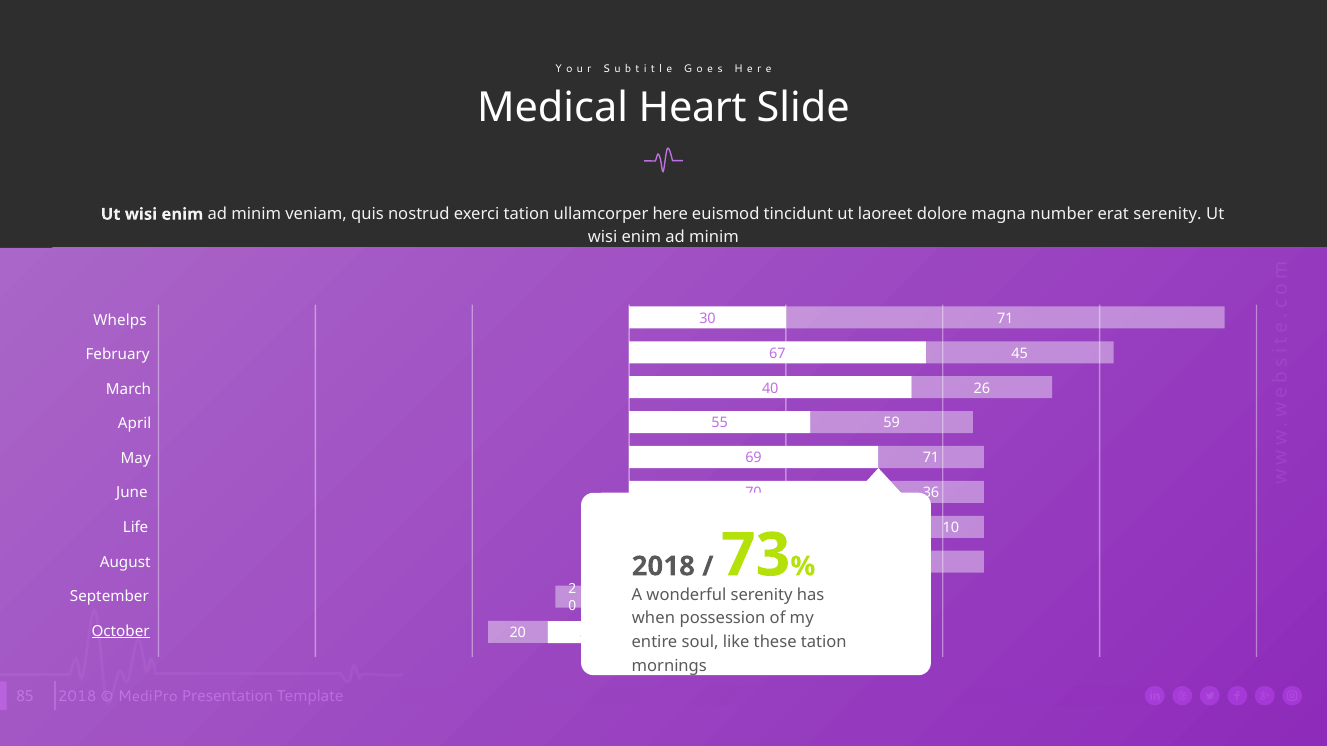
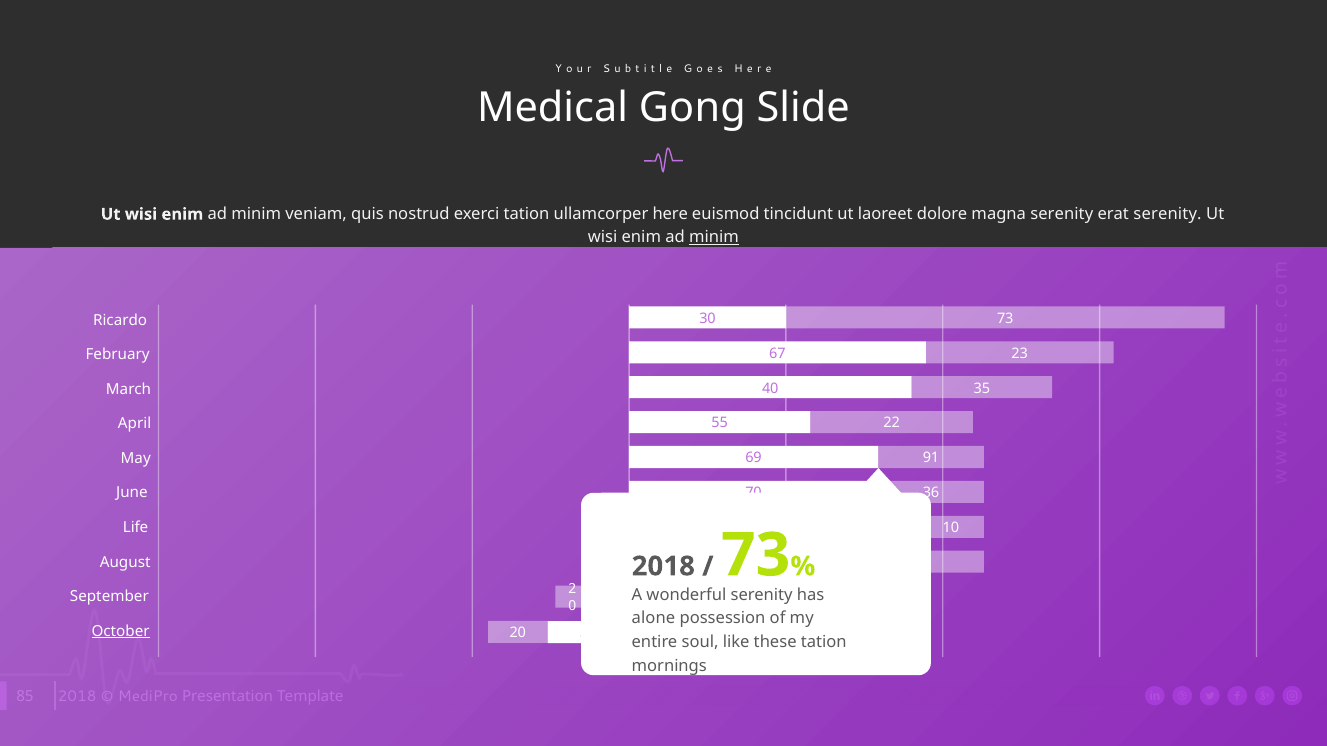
Heart: Heart -> Gong
magna number: number -> serenity
minim at (714, 237) underline: none -> present
30 71: 71 -> 73
Whelps: Whelps -> Ricardo
45: 45 -> 23
26: 26 -> 35
59: 59 -> 22
69 71: 71 -> 91
when: when -> alone
